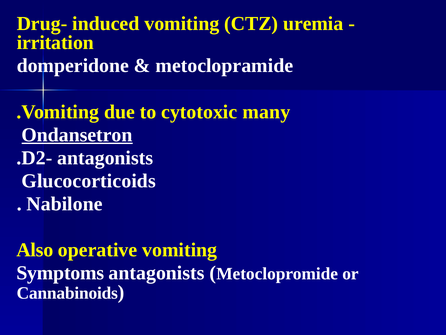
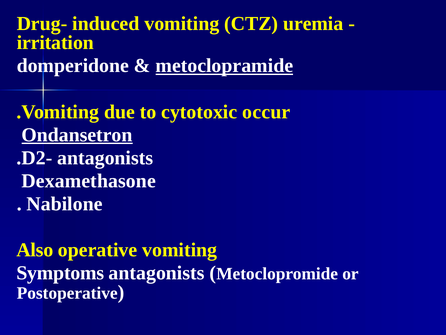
metoclopramide underline: none -> present
many: many -> occur
Glucocorticoids: Glucocorticoids -> Dexamethasone
Cannabinoids: Cannabinoids -> Postoperative
